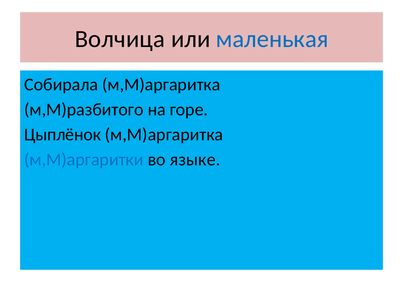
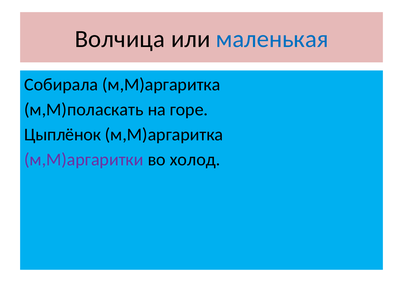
м,М)разбитого: м,М)разбитого -> м,М)поласкать
м,М)аргаритки colour: blue -> purple
языке: языке -> холод
